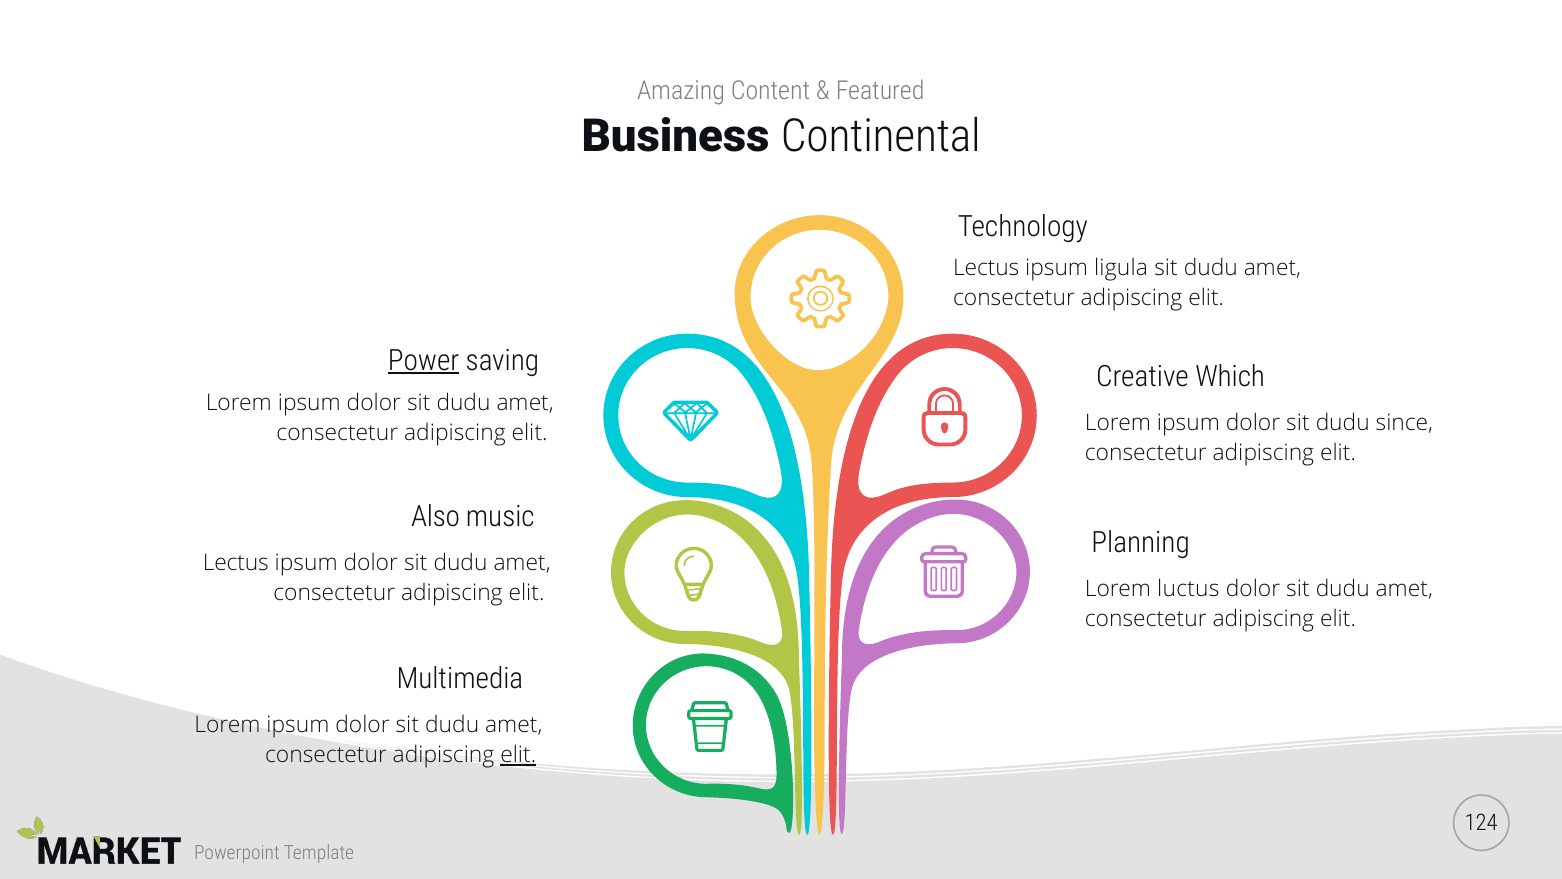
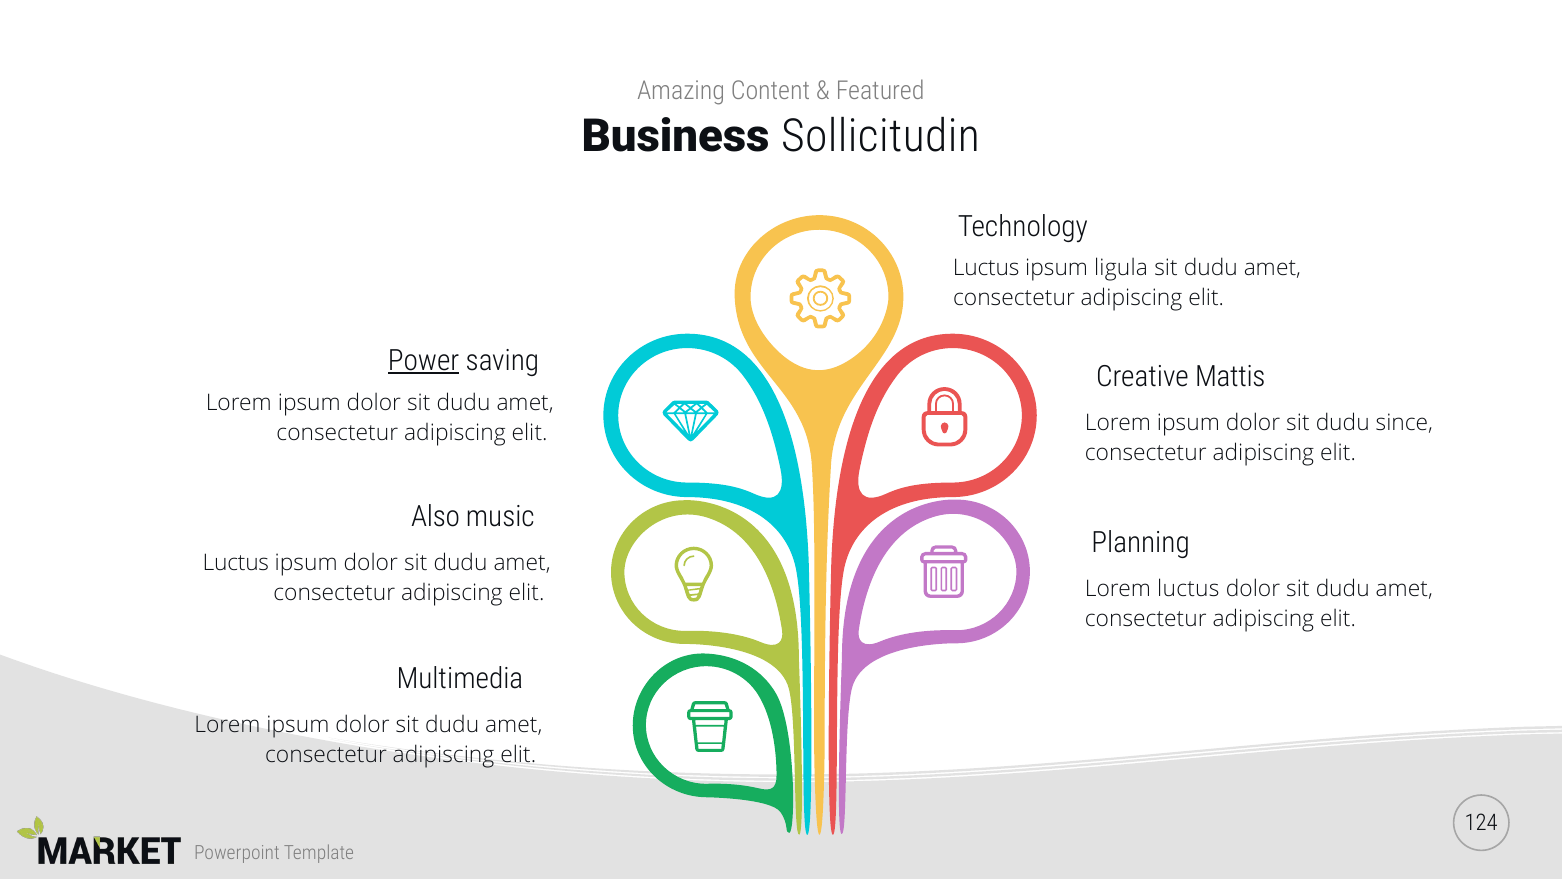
Continental: Continental -> Sollicitudin
Lectus at (986, 268): Lectus -> Luctus
Which: Which -> Mattis
Lectus at (236, 563): Lectus -> Luctus
elit at (518, 755) underline: present -> none
